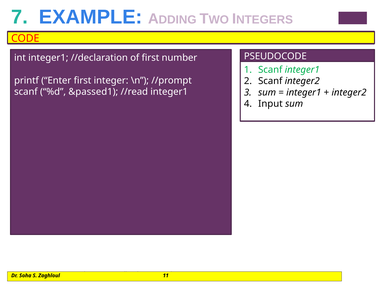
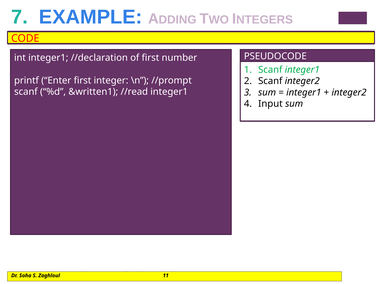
&passed1: &passed1 -> &written1
